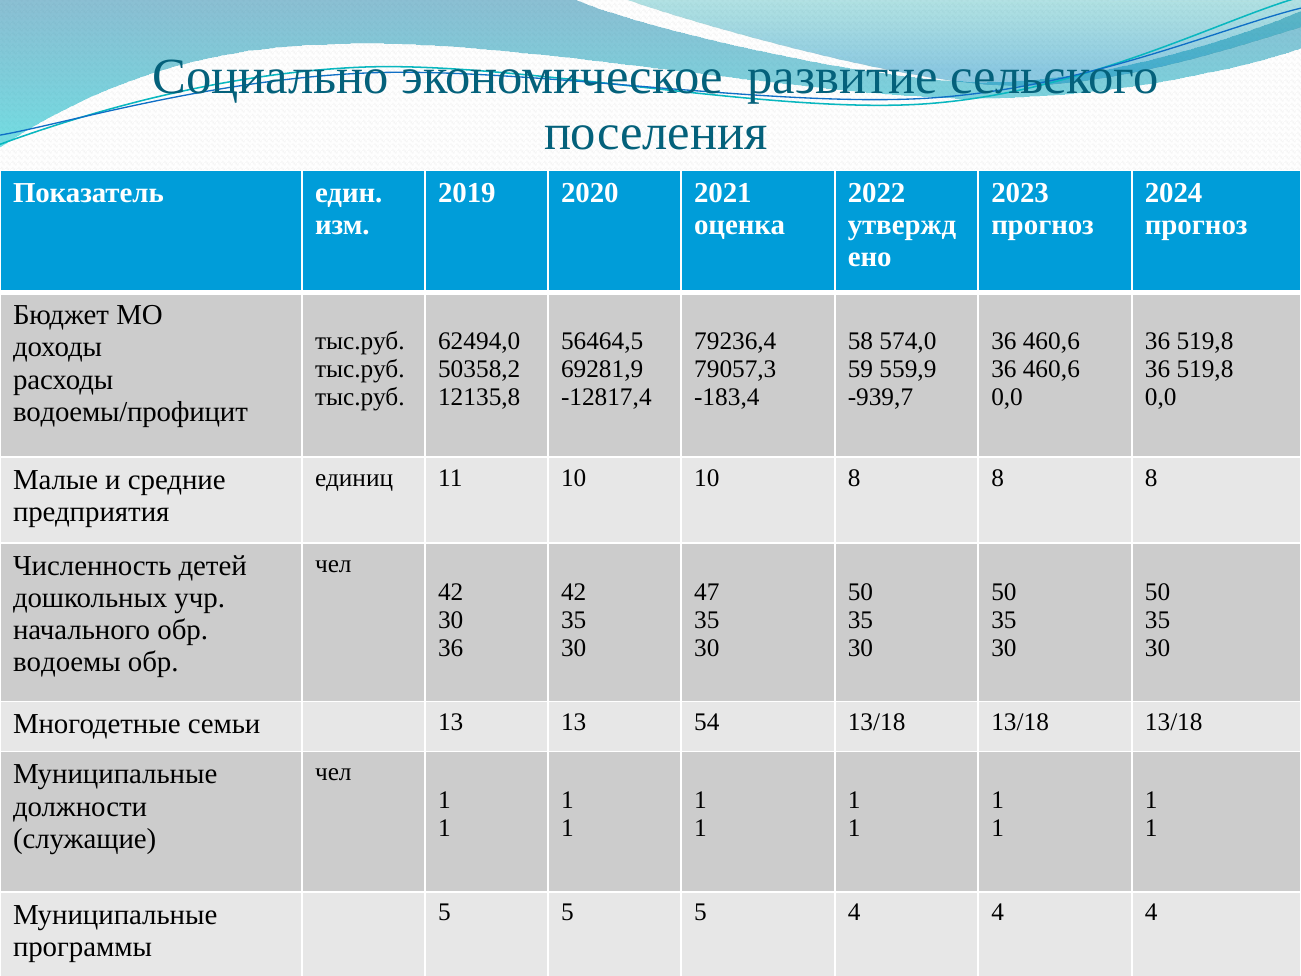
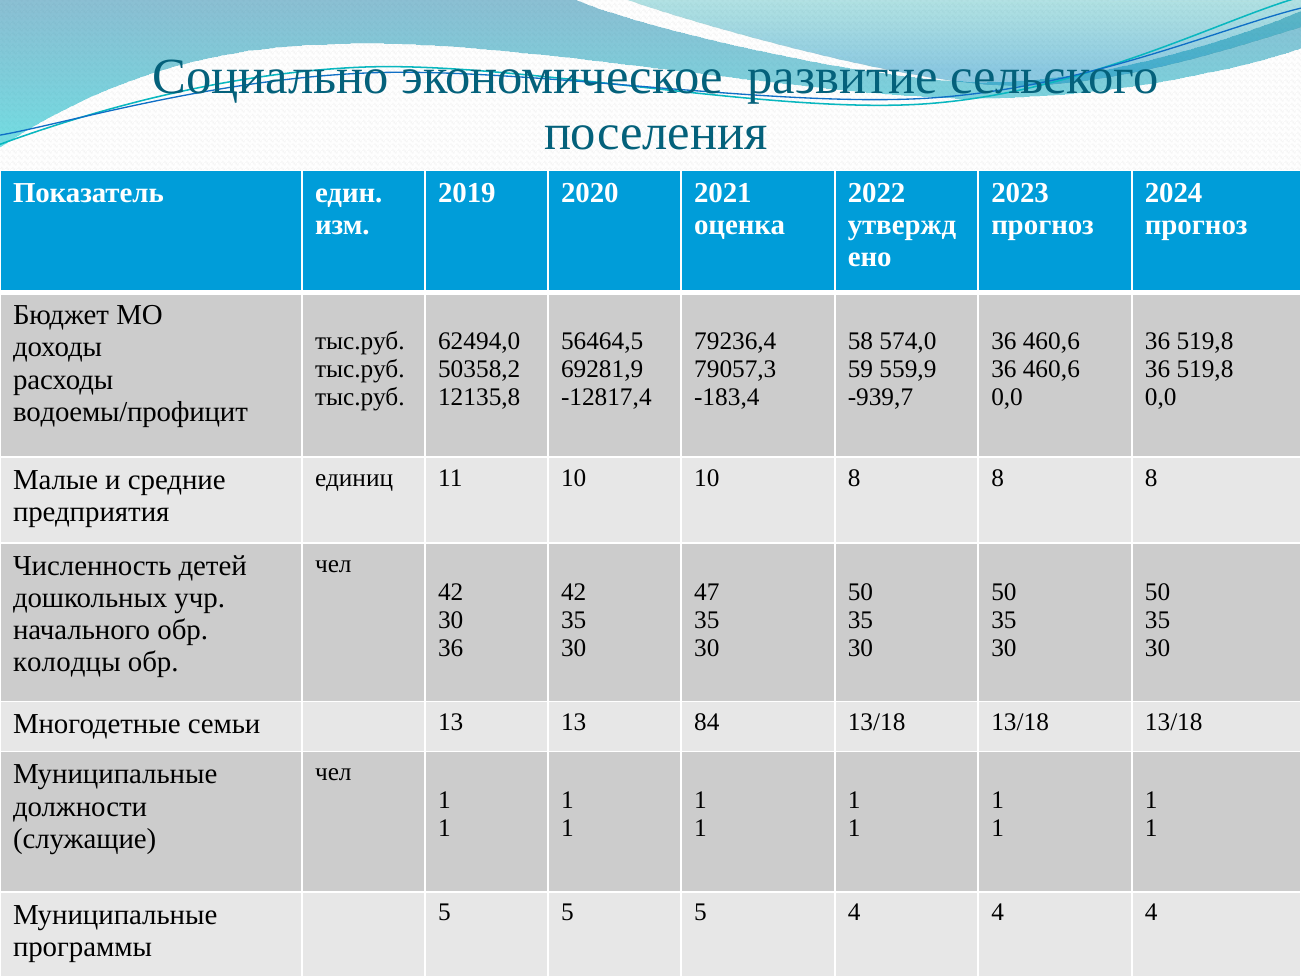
водоемы: водоемы -> колодцы
54: 54 -> 84
